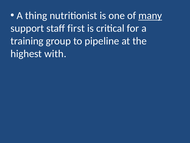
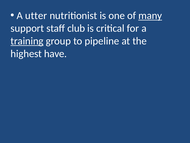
thing: thing -> utter
first: first -> club
training underline: none -> present
with: with -> have
